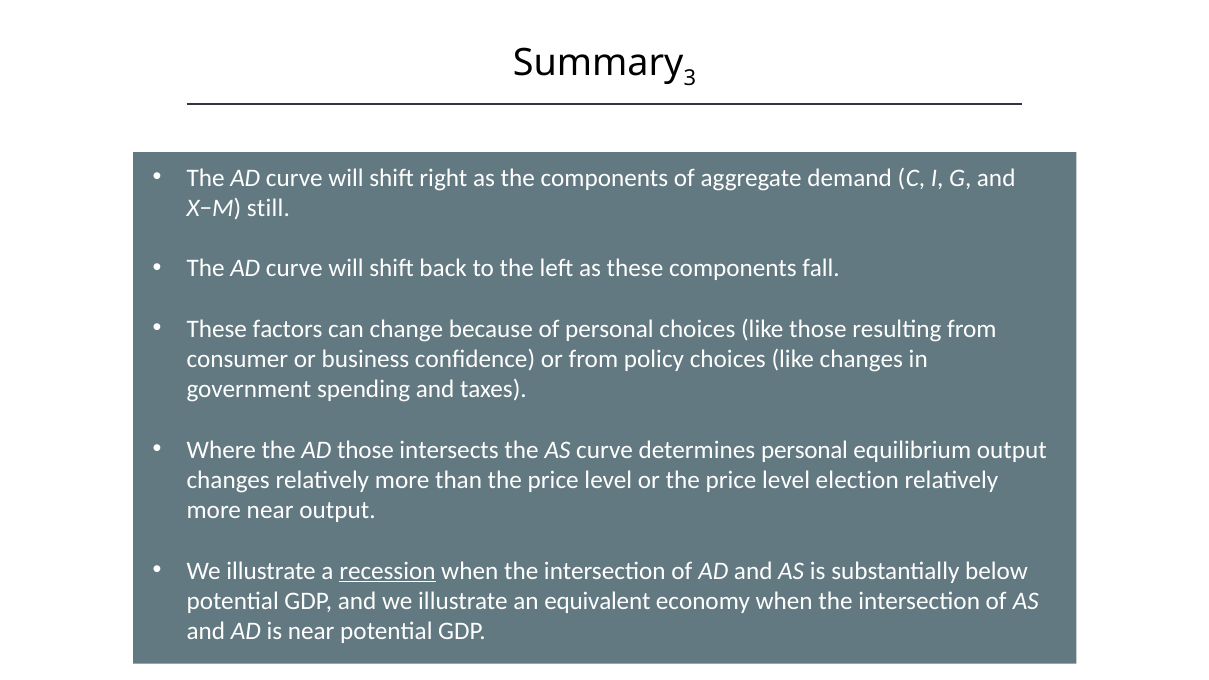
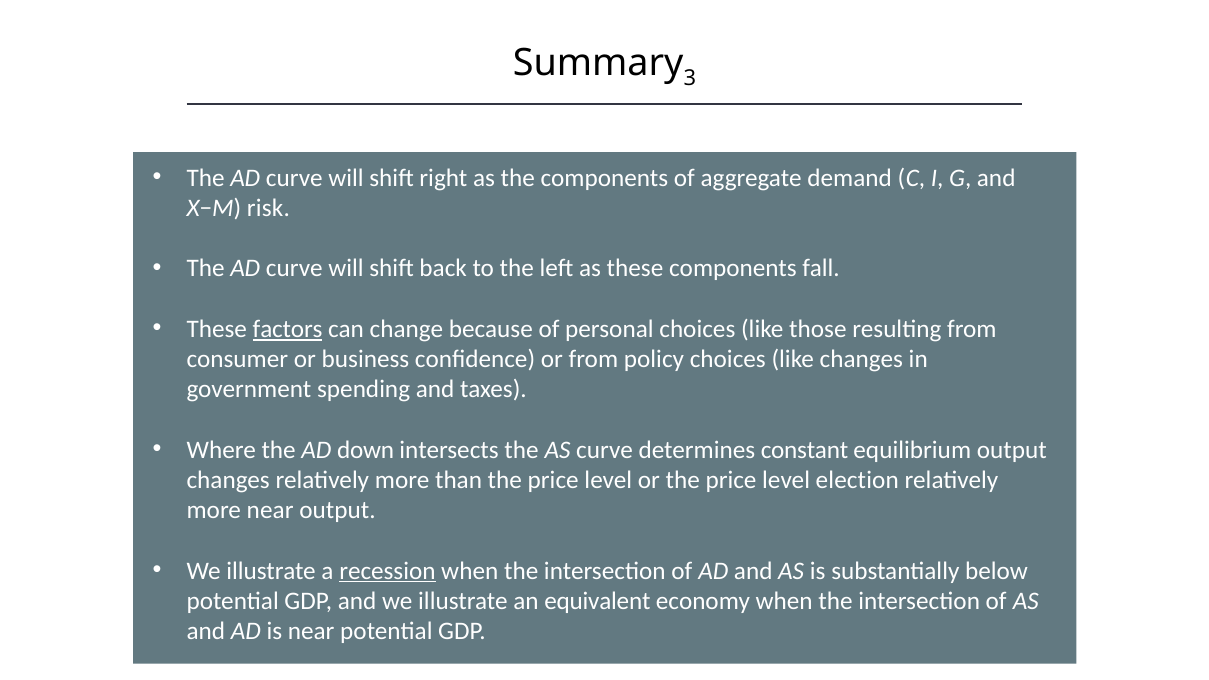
still: still -> risk
factors underline: none -> present
AD those: those -> down
determines personal: personal -> constant
